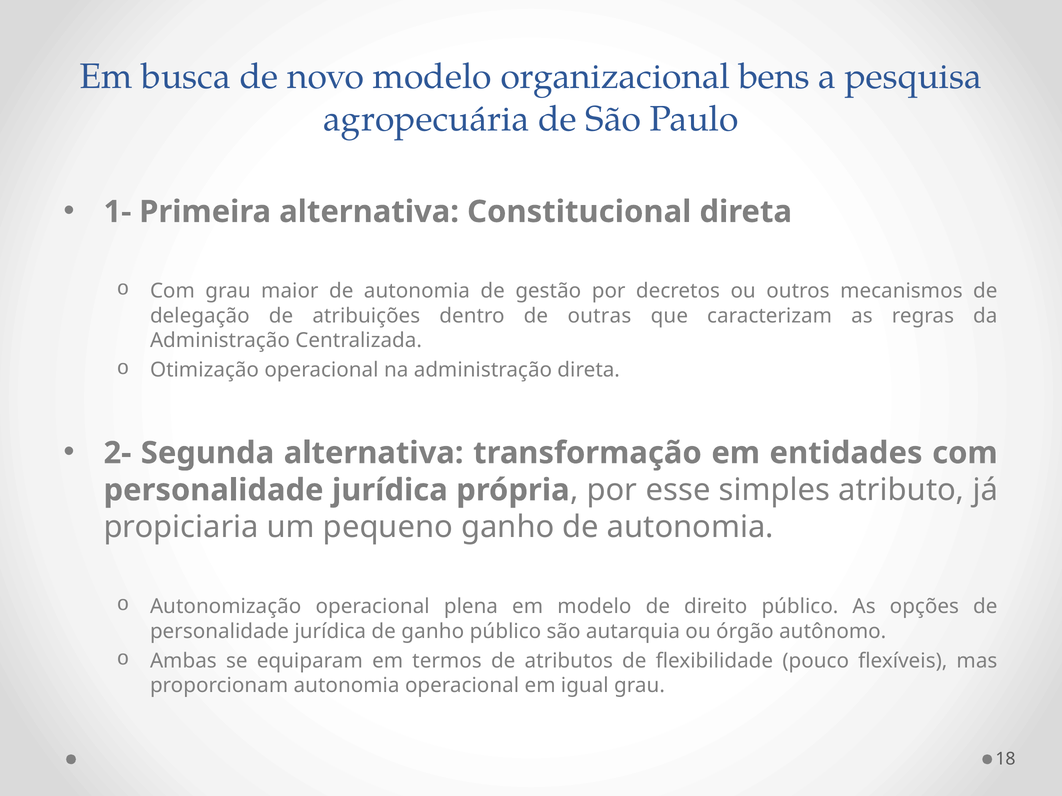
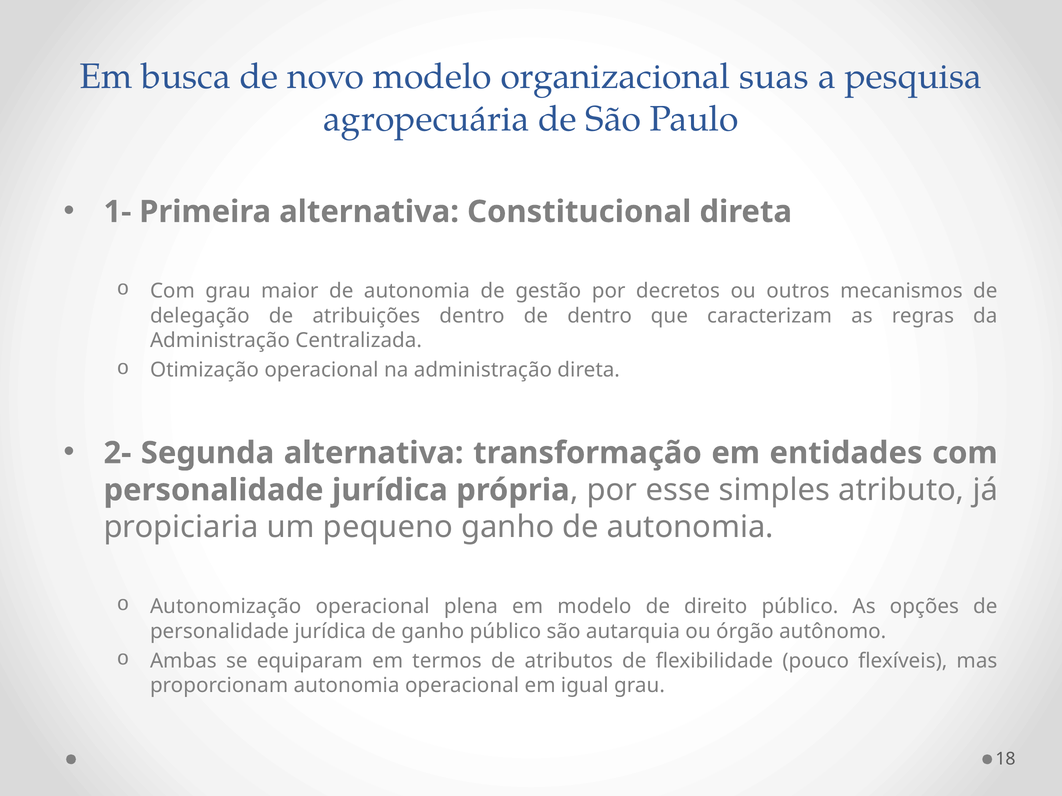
bens: bens -> suas
de outras: outras -> dentro
